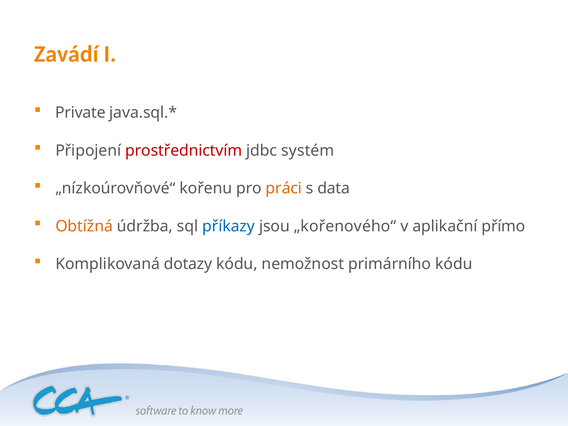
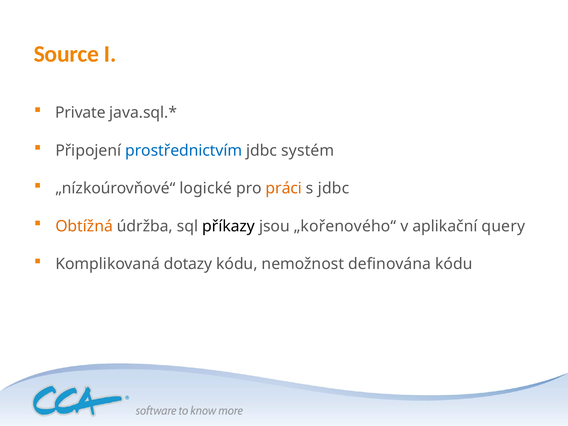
Zavádí: Zavádí -> Source
prostřednictvím colour: red -> blue
kořenu: kořenu -> logické
s data: data -> jdbc
příkazy colour: blue -> black
přímo: přímo -> query
primárního: primárního -> definována
